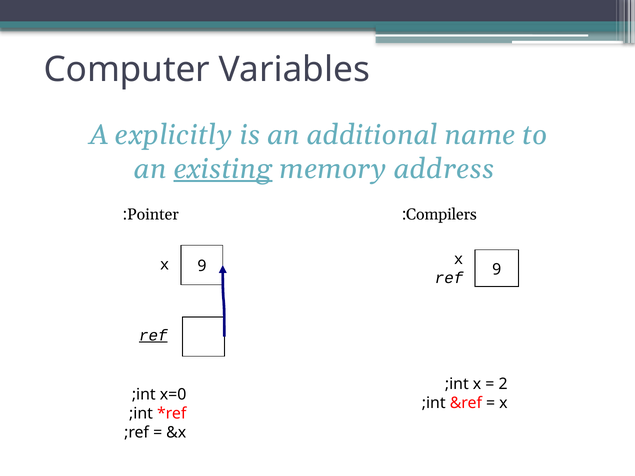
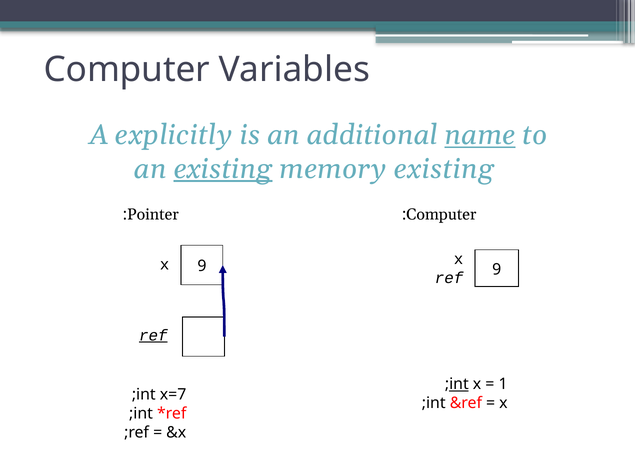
name underline: none -> present
memory address: address -> existing
Compilers at (441, 215): Compilers -> Computer
int at (459, 384) underline: none -> present
2: 2 -> 1
x=0: x=0 -> x=7
